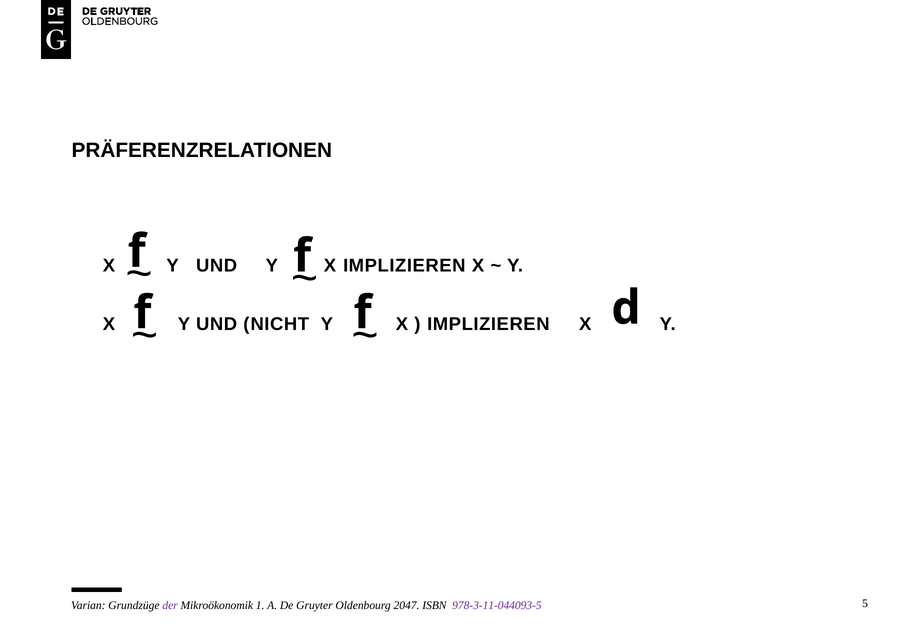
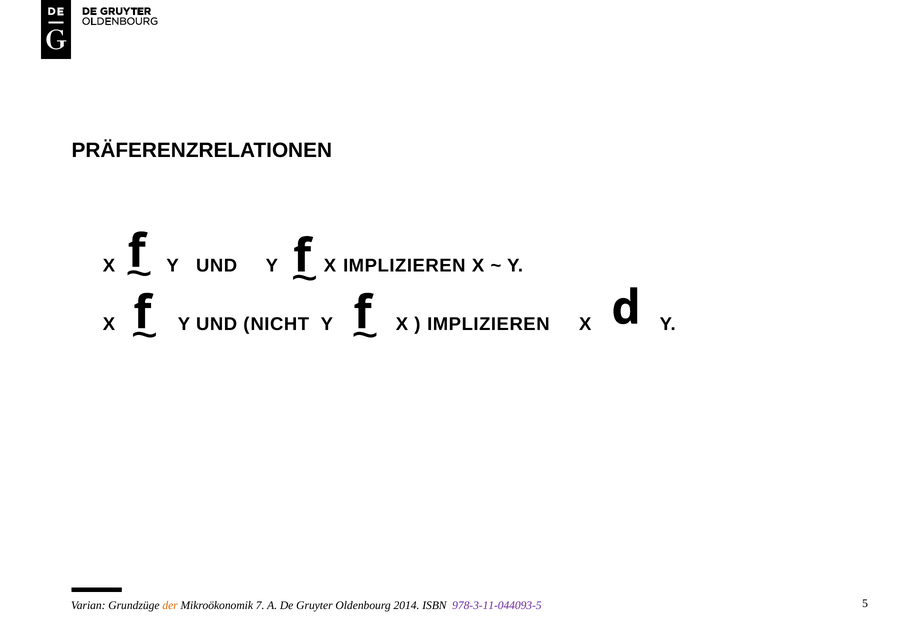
der colour: purple -> orange
1: 1 -> 7
2047: 2047 -> 2014
